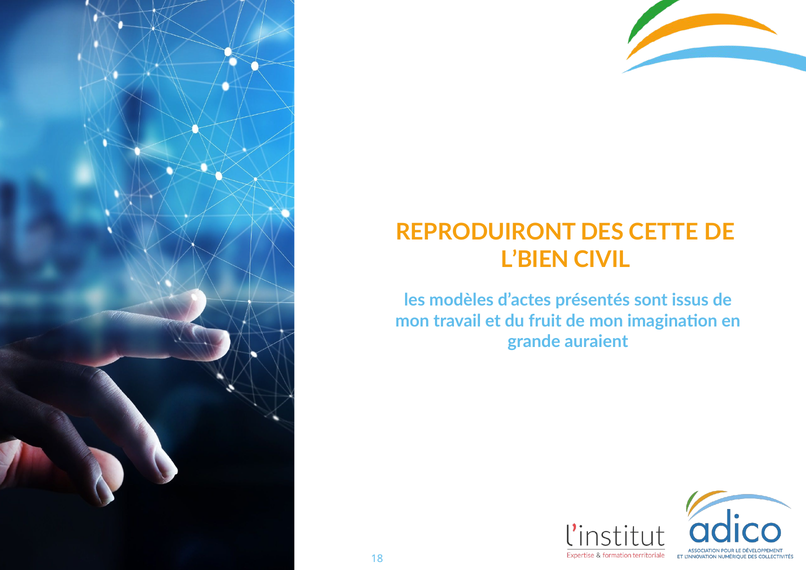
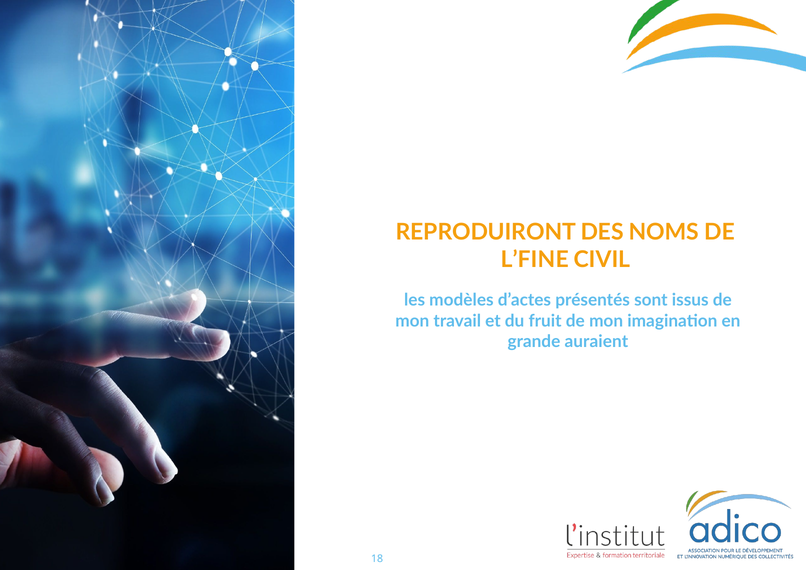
CETTE: CETTE -> NOMS
L’BIEN: L’BIEN -> L’FINE
